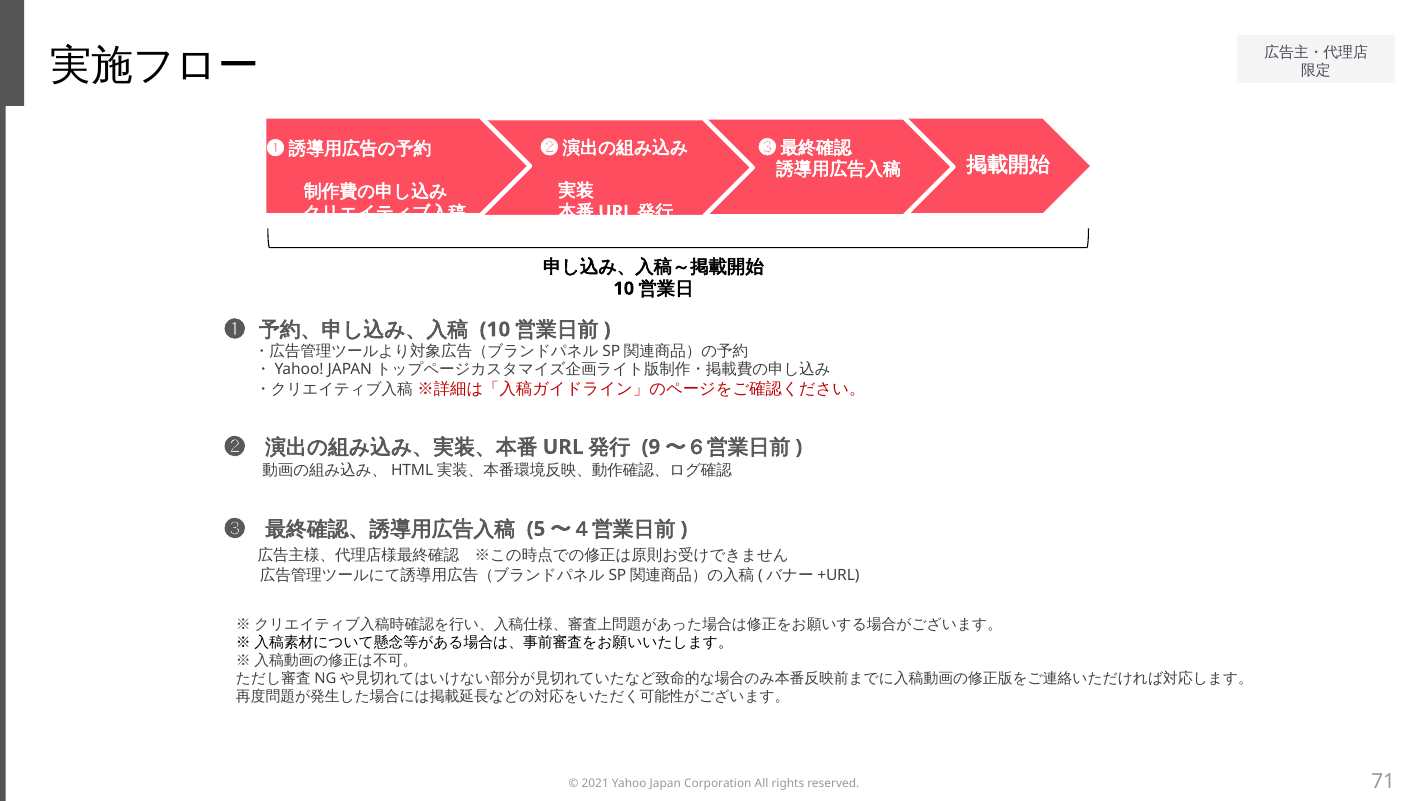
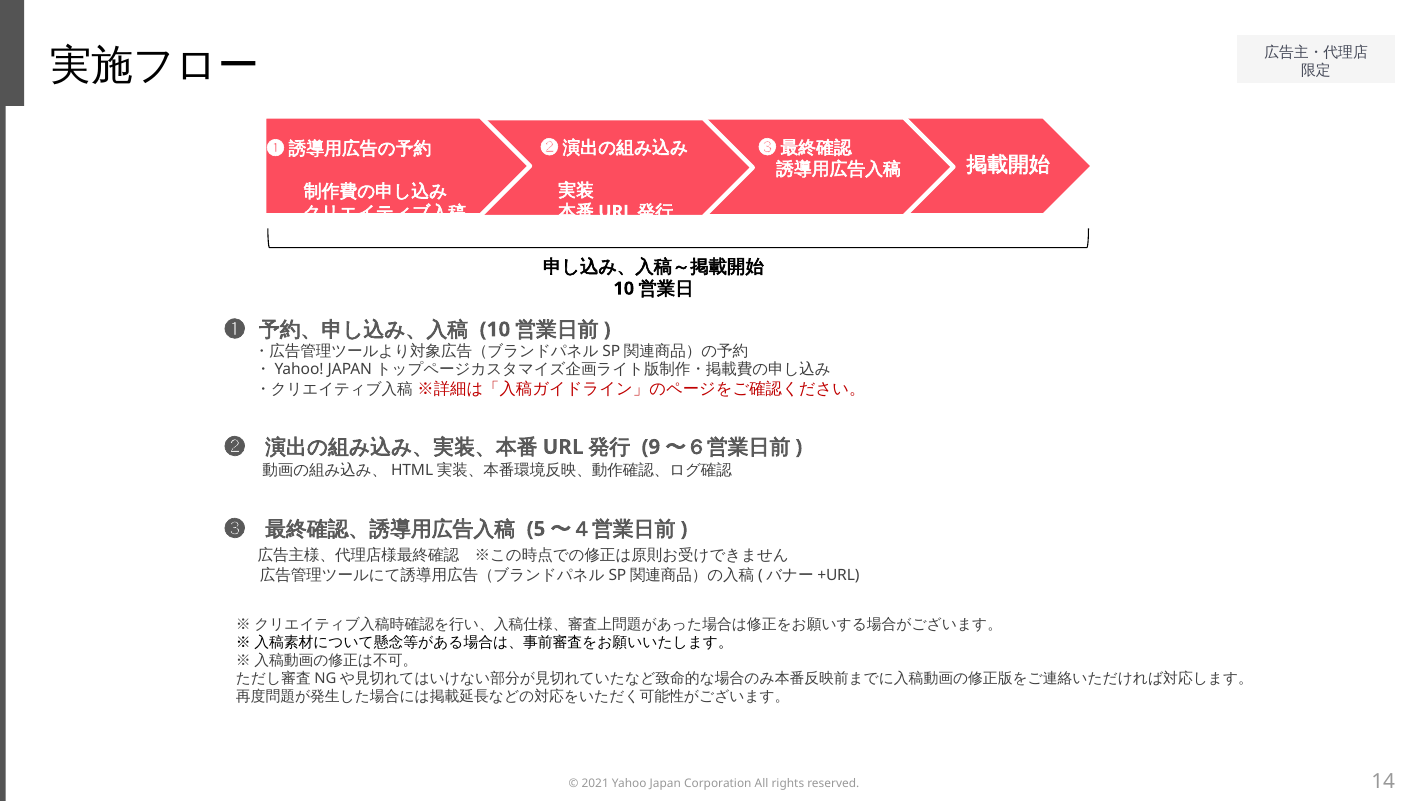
71: 71 -> 14
